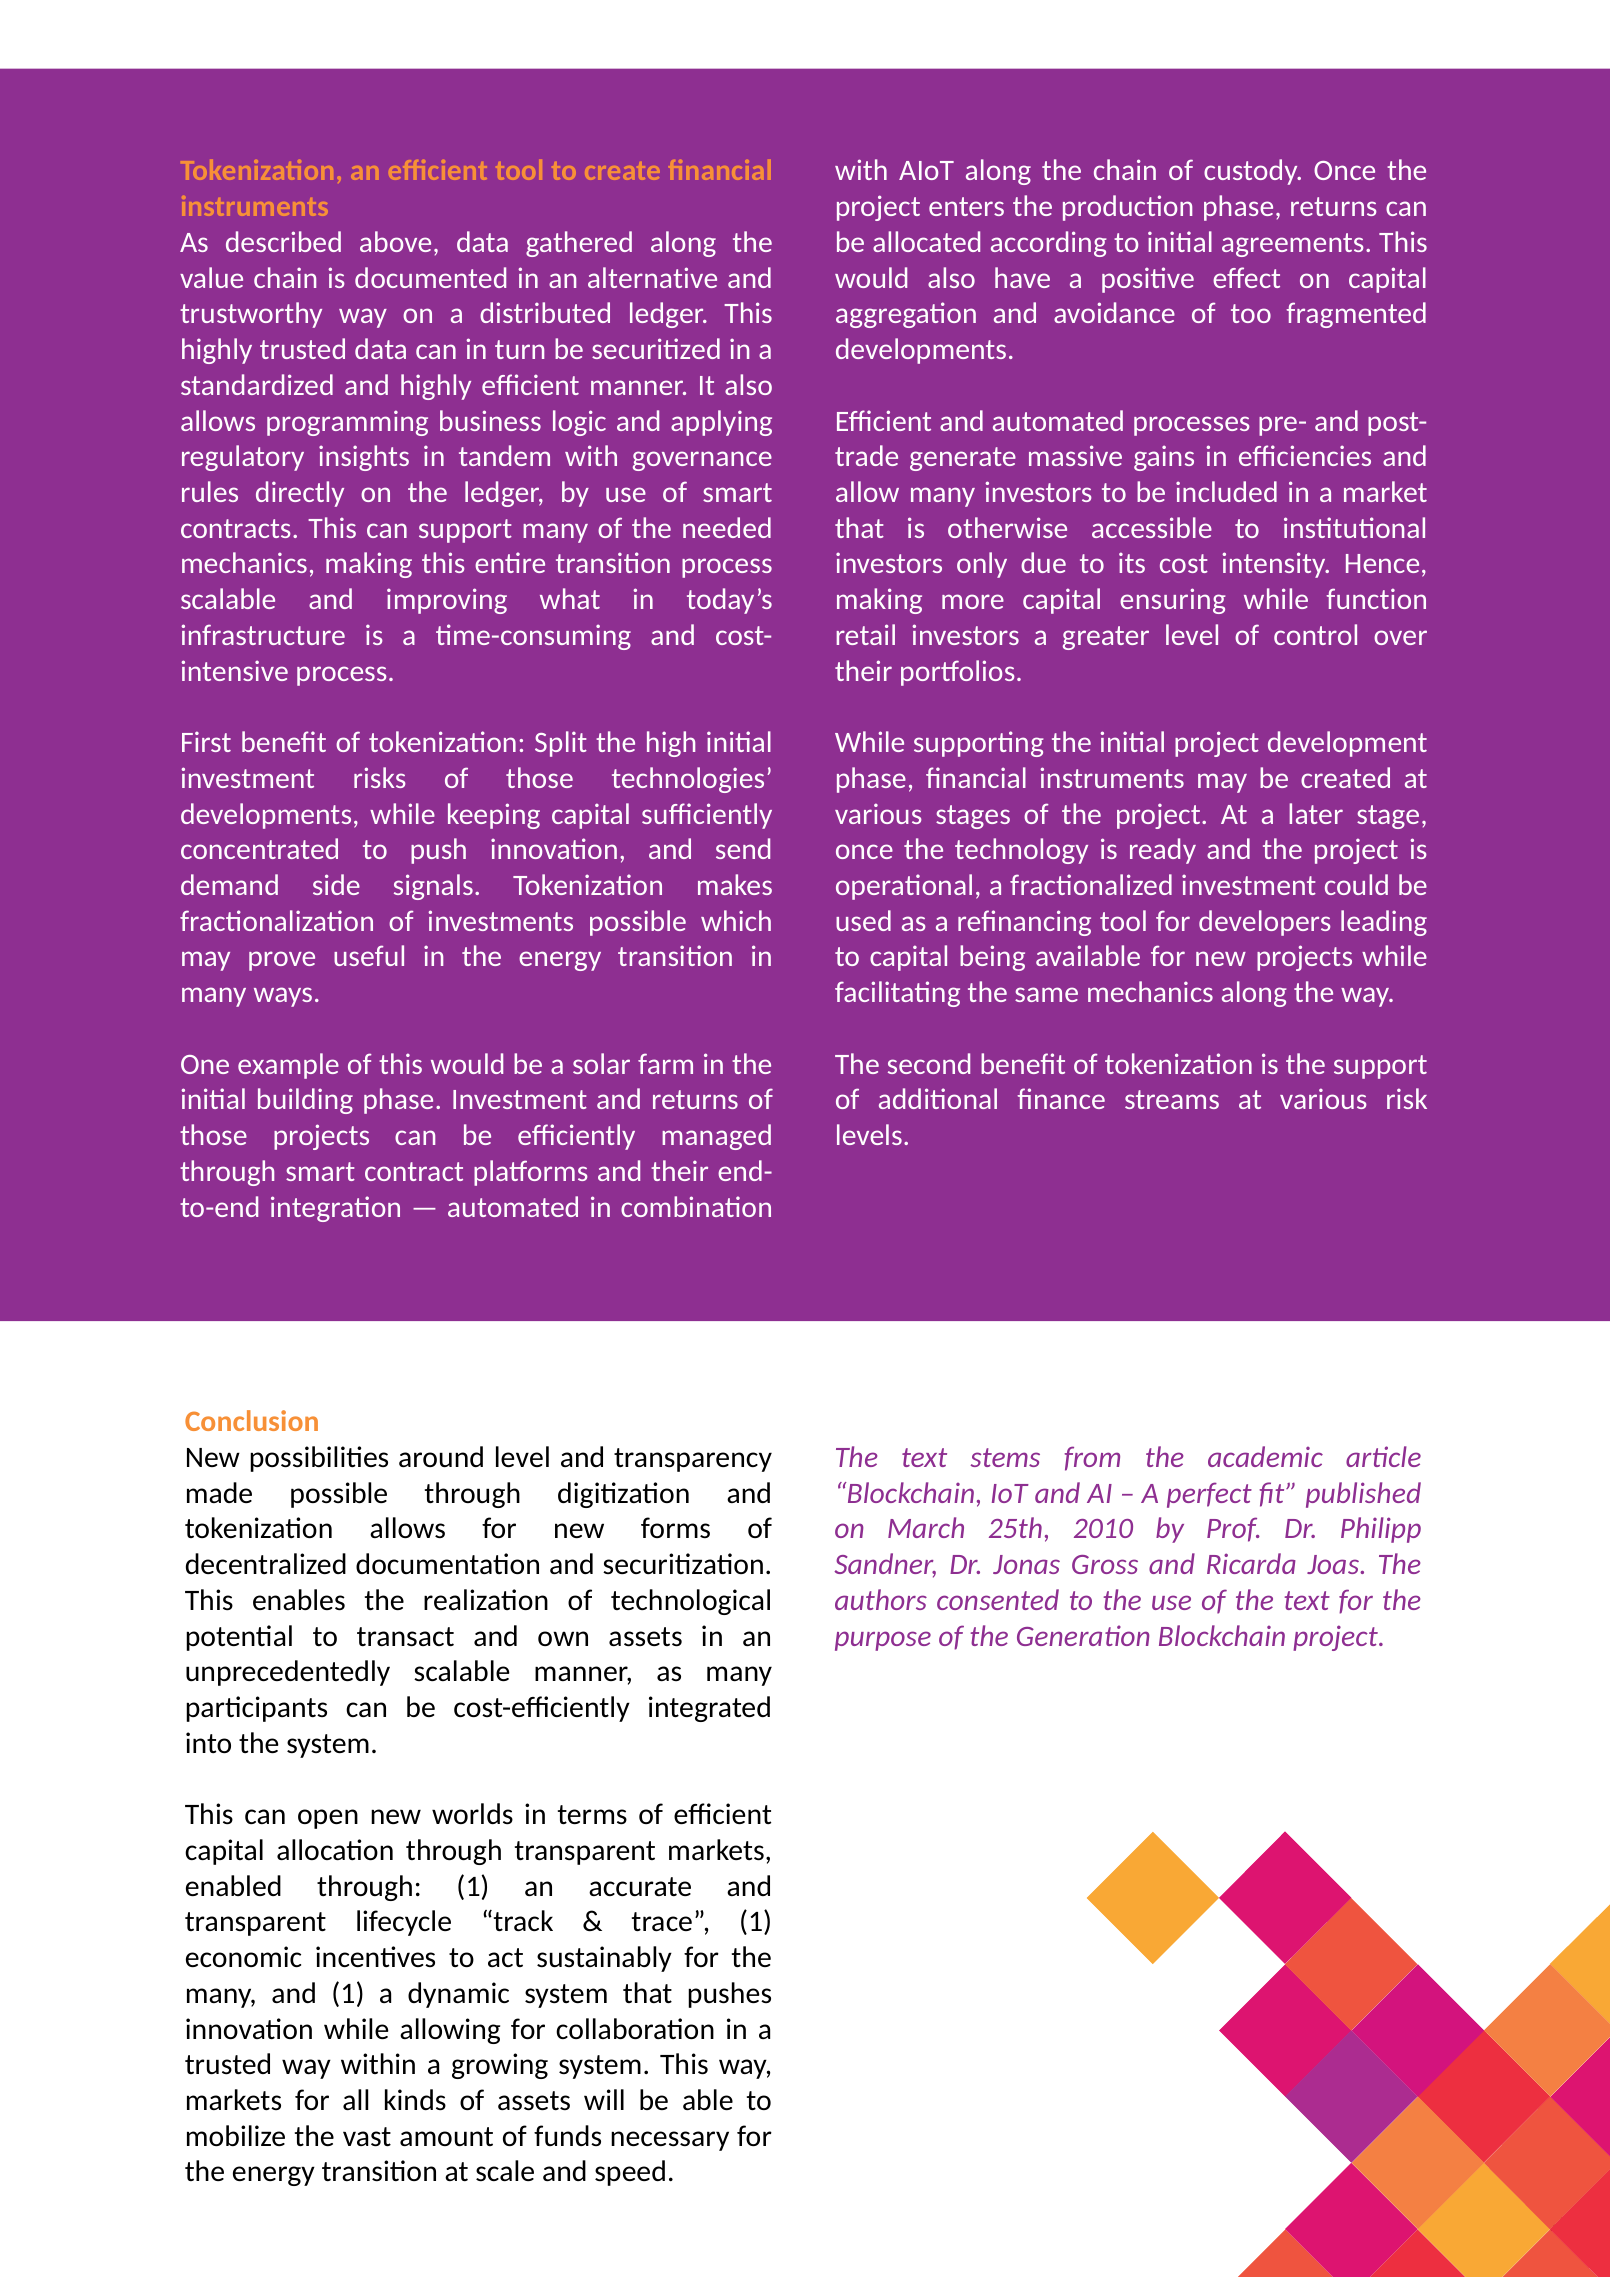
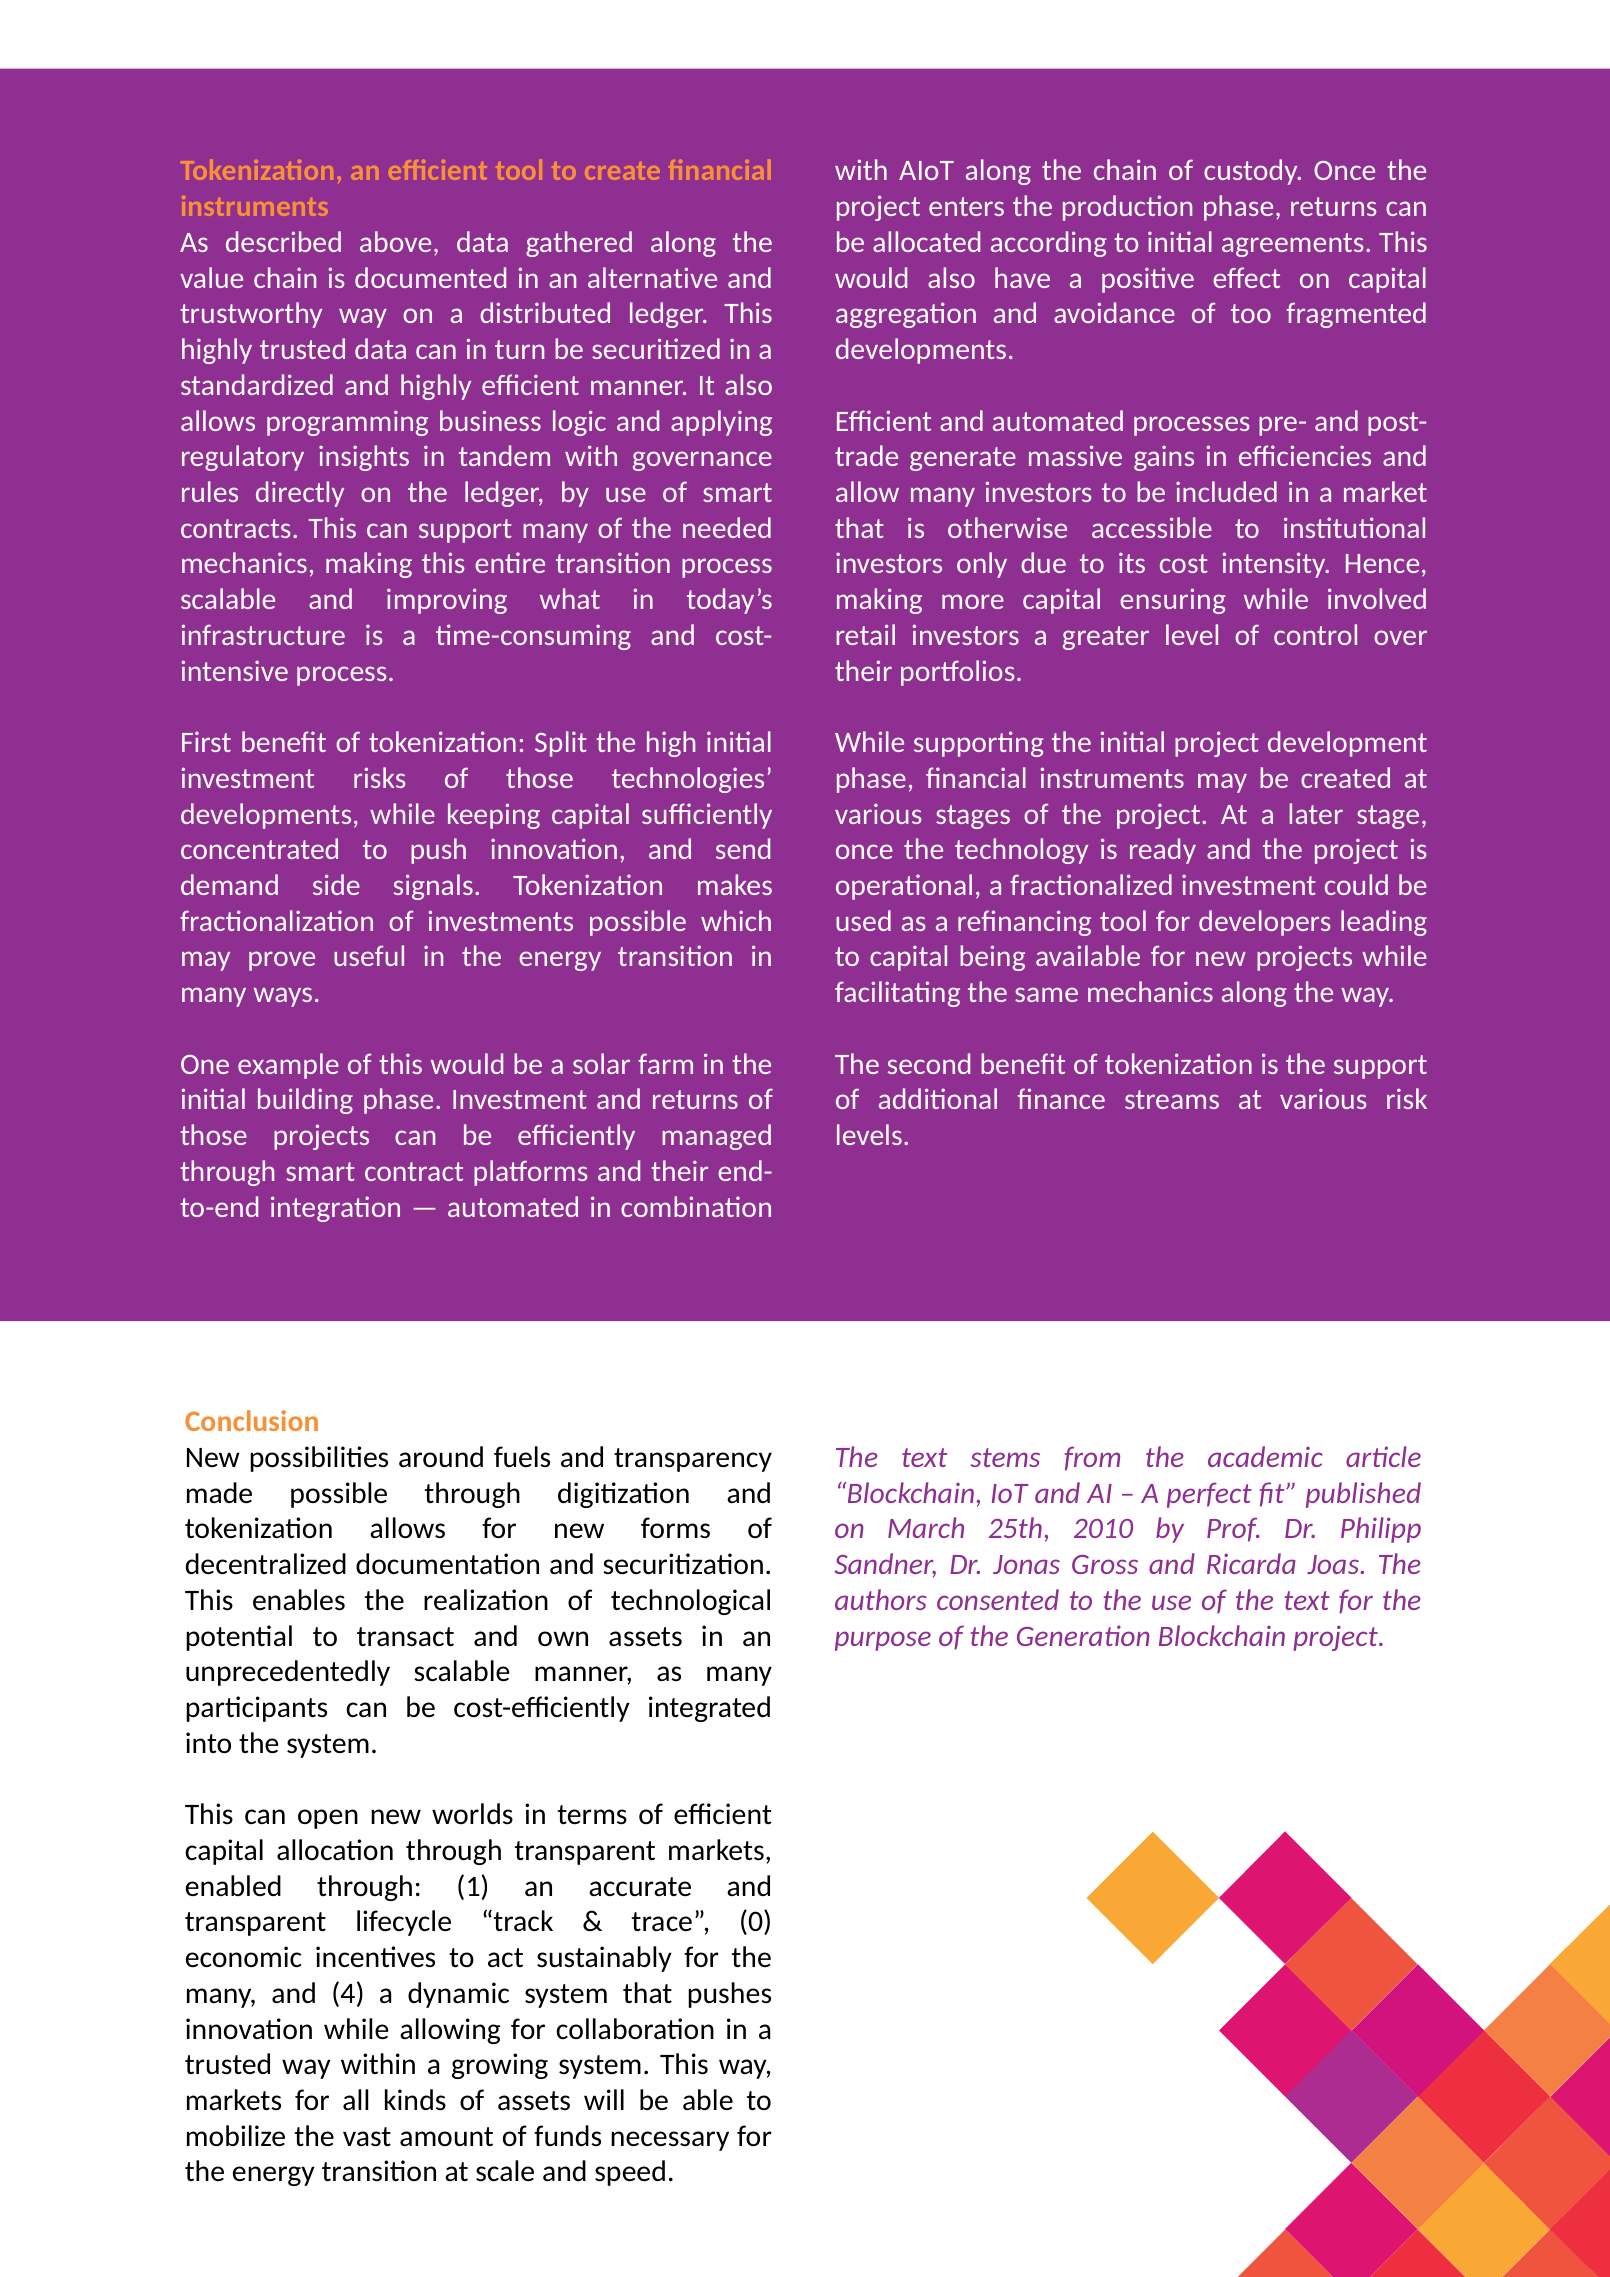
function: function -> involved
around level: level -> fuels
trace 1: 1 -> 0
and 1: 1 -> 4
